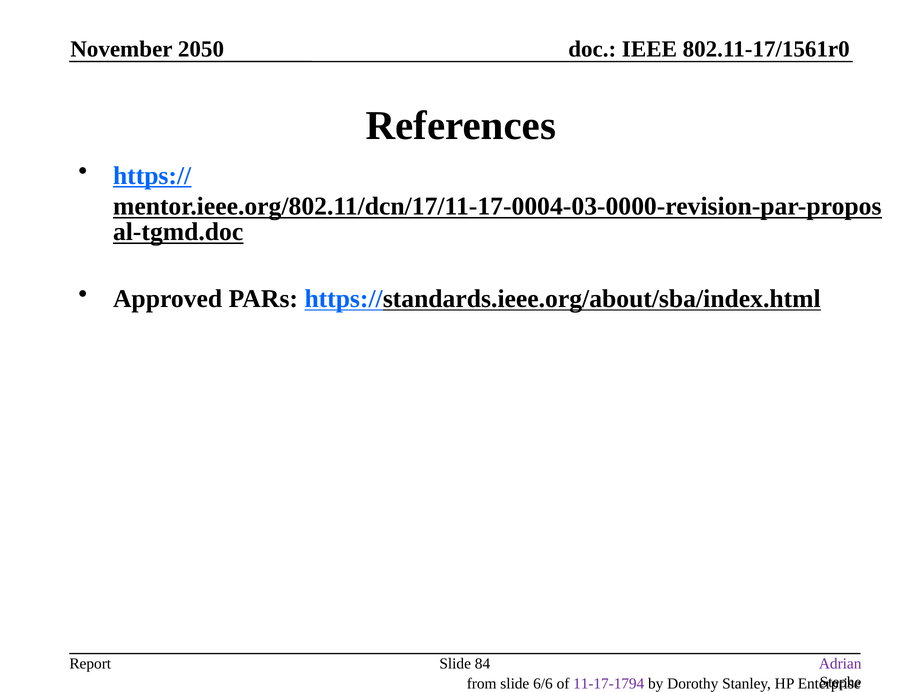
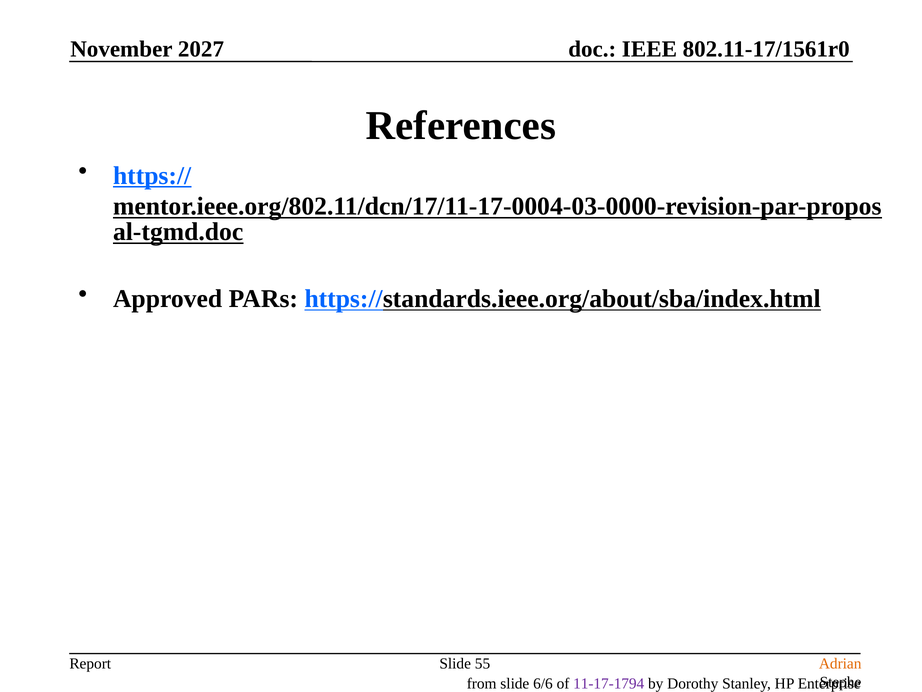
2050: 2050 -> 2027
Adrian colour: purple -> orange
84: 84 -> 55
